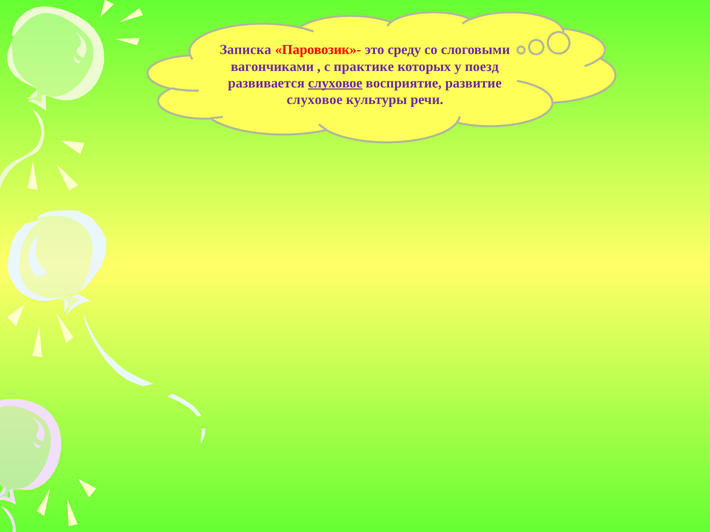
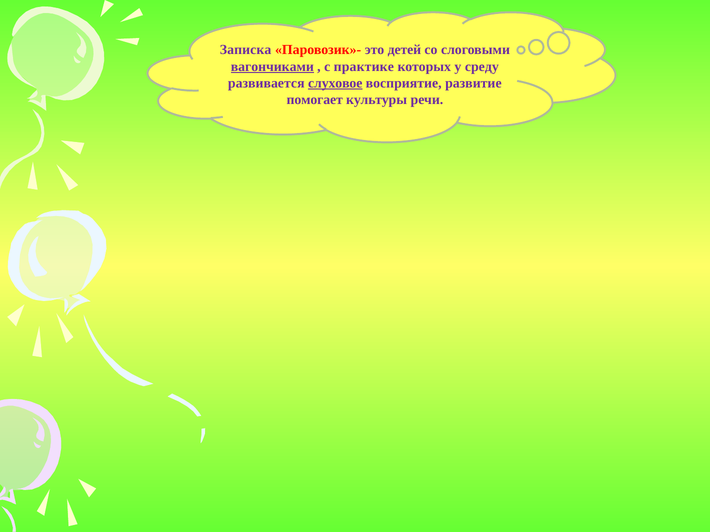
среду: среду -> детей
вагончиками underline: none -> present
поезд: поезд -> среду
слуховое at (315, 100): слуховое -> помогает
